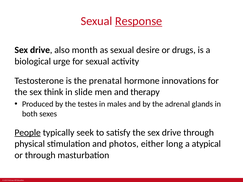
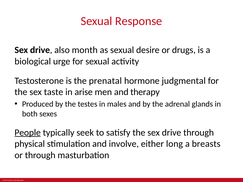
Response underline: present -> none
innovations: innovations -> judgmental
think: think -> taste
slide: slide -> arise
photos: photos -> involve
atypical: atypical -> breasts
